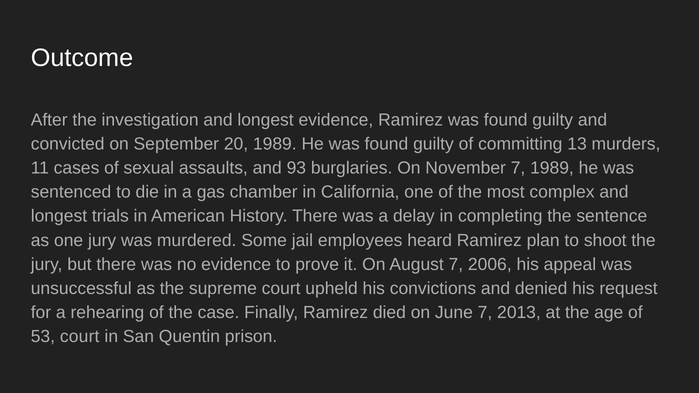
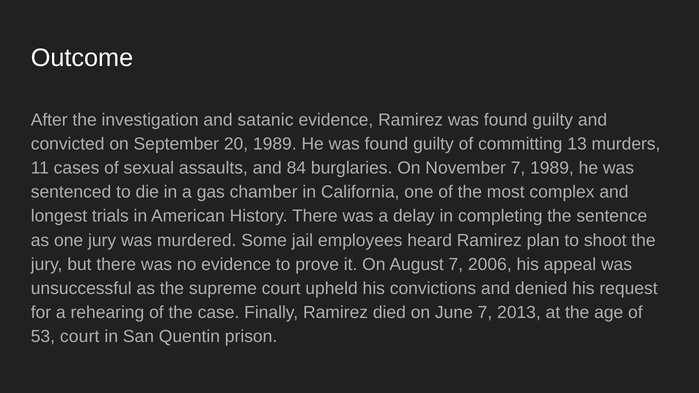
investigation and longest: longest -> satanic
93: 93 -> 84
